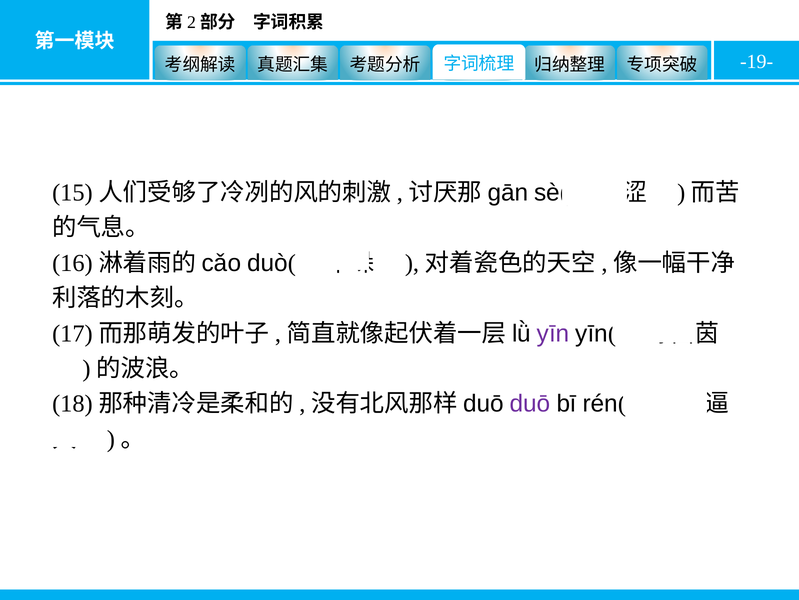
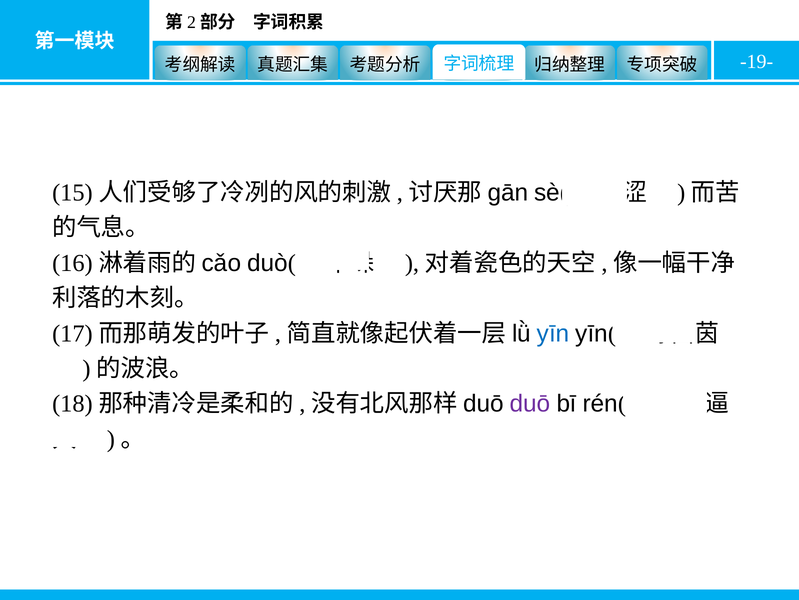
yīn colour: purple -> blue
